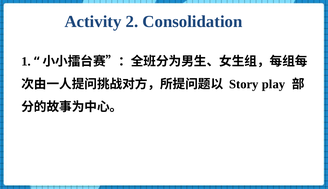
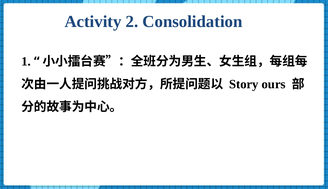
play: play -> ours
